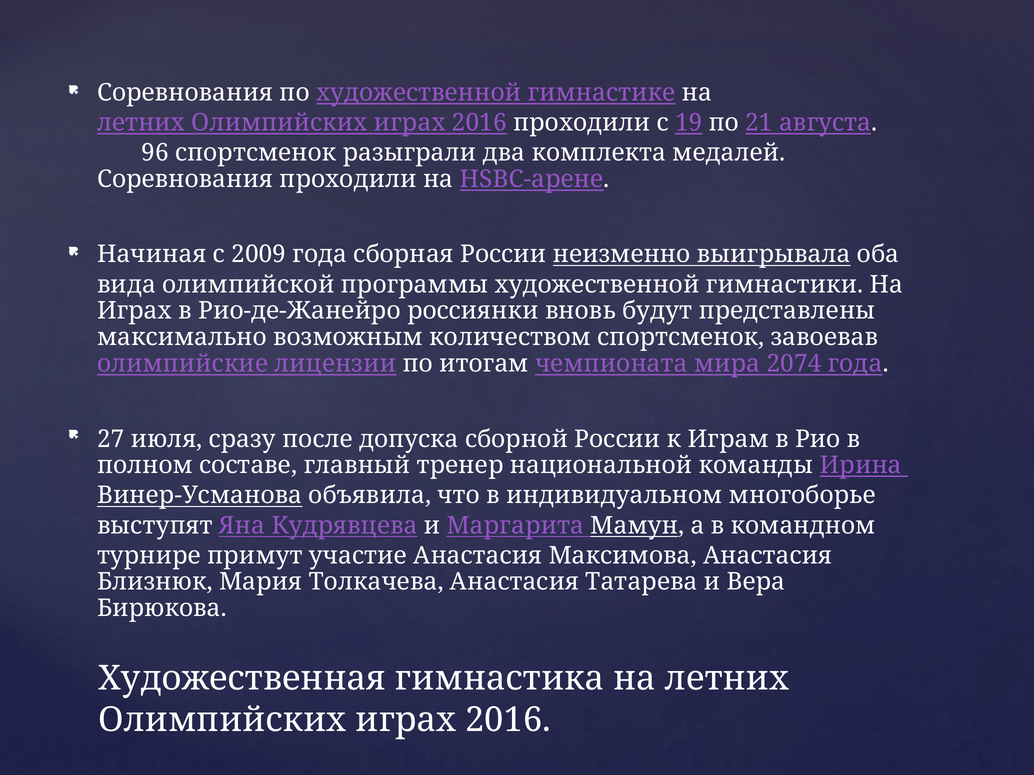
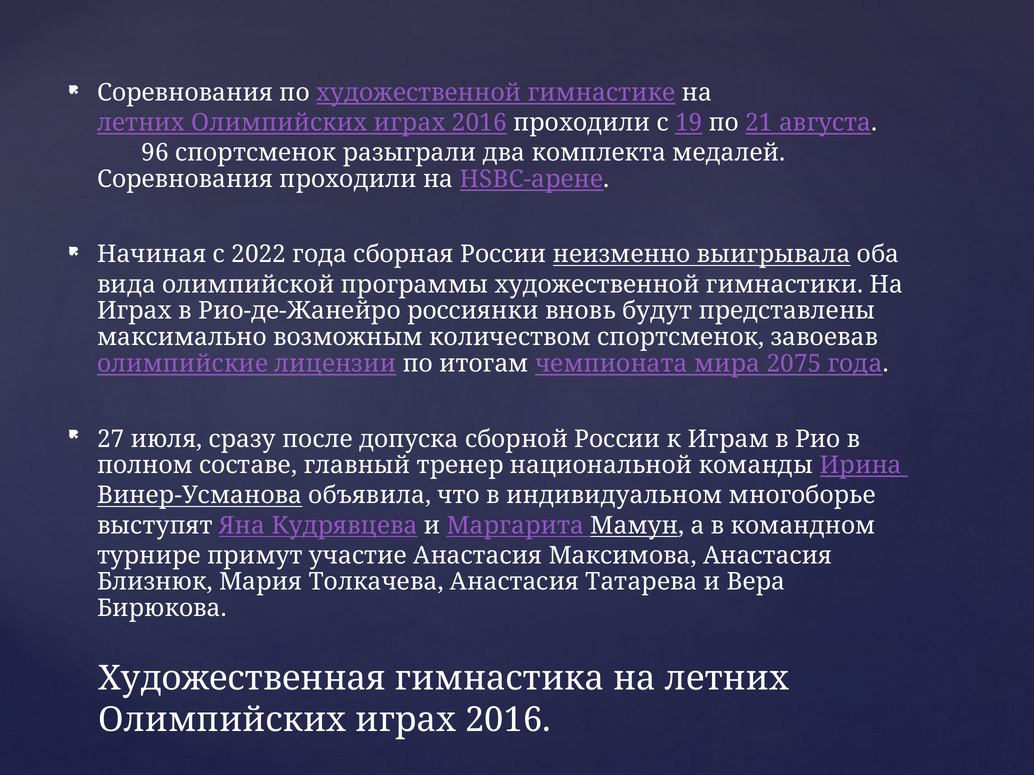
2009: 2009 -> 2022
2074: 2074 -> 2075
